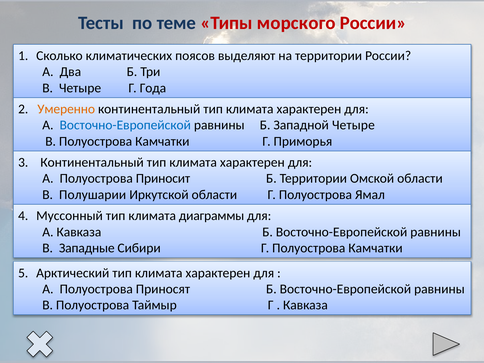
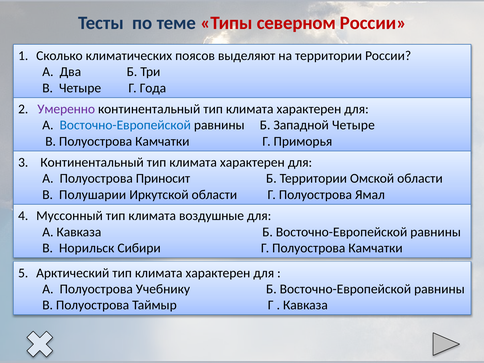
морского: морского -> северном
Умеренно colour: orange -> purple
диаграммы: диаграммы -> воздушные
Западные: Западные -> Норильск
Приносят: Приносят -> Учебнику
